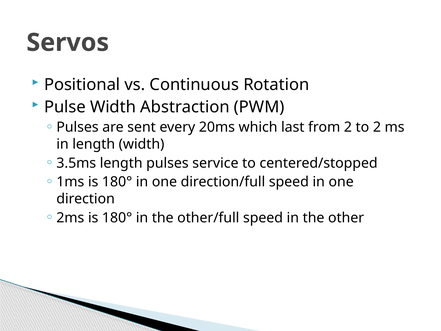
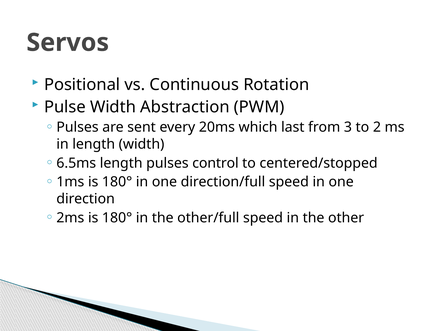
from 2: 2 -> 3
3.5ms: 3.5ms -> 6.5ms
service: service -> control
